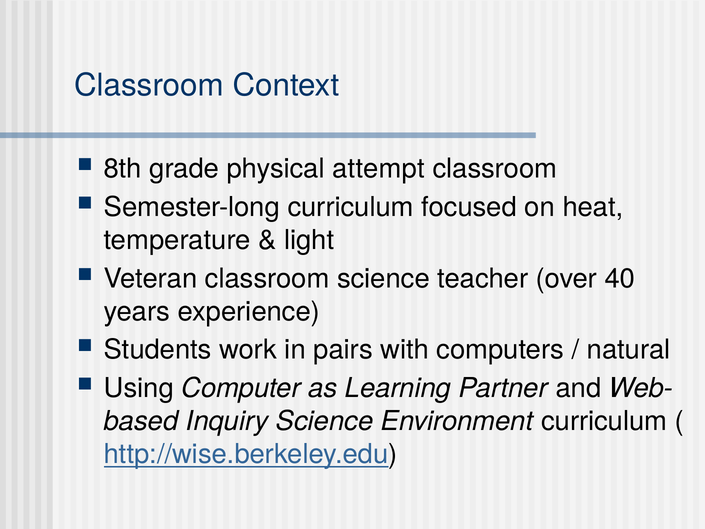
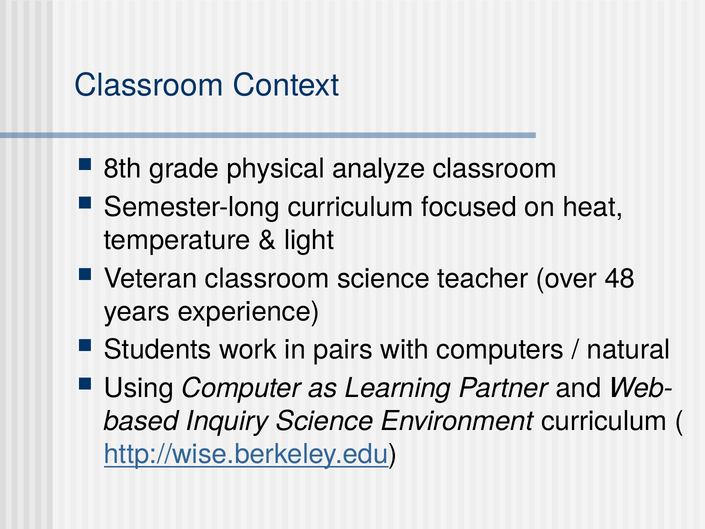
attempt: attempt -> analyze
40: 40 -> 48
